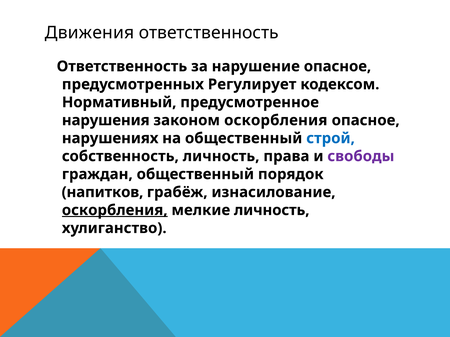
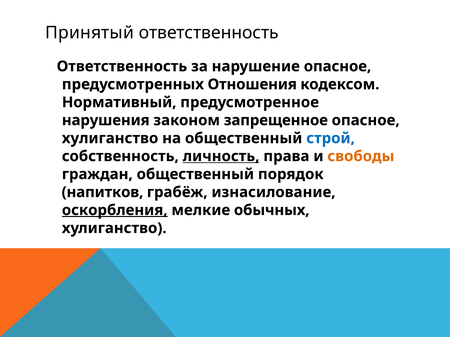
Движения: Движения -> Принятый
Регулирует: Регулирует -> Отношения
законом оскорбления: оскорбления -> запрещенное
нарушениях at (110, 138): нарушениях -> хулиганство
личность at (221, 156) underline: none -> present
свободы colour: purple -> orange
мелкие личность: личность -> обычных
